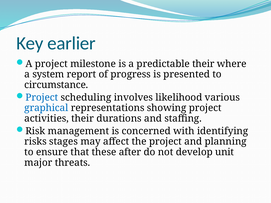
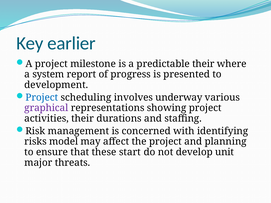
circumstance: circumstance -> development
likelihood: likelihood -> underway
graphical colour: blue -> purple
stages: stages -> model
after: after -> start
